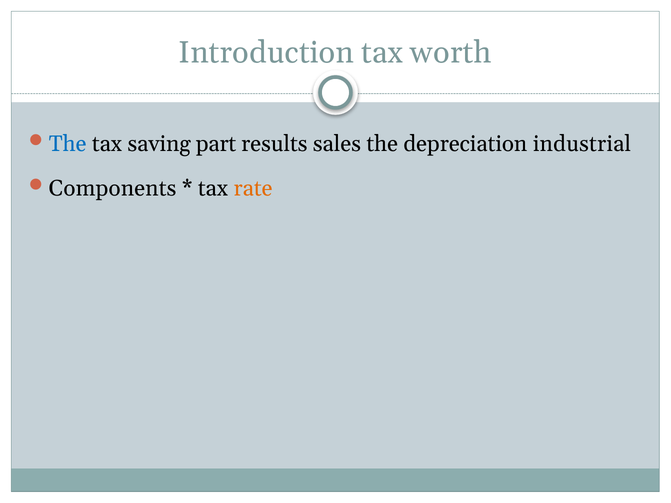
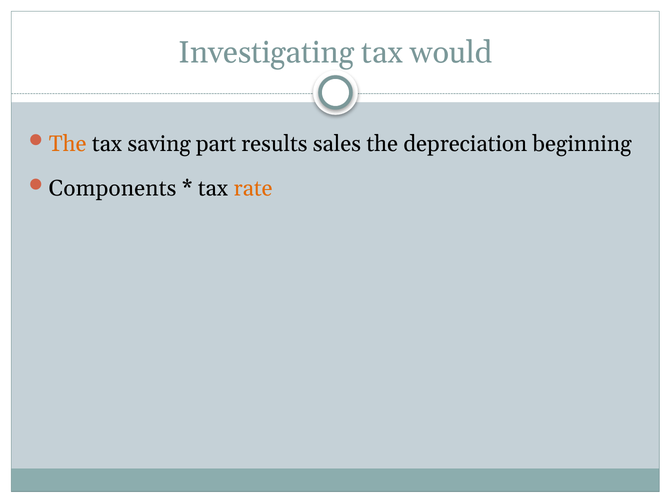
Introduction: Introduction -> Investigating
worth: worth -> would
The at (68, 144) colour: blue -> orange
industrial: industrial -> beginning
